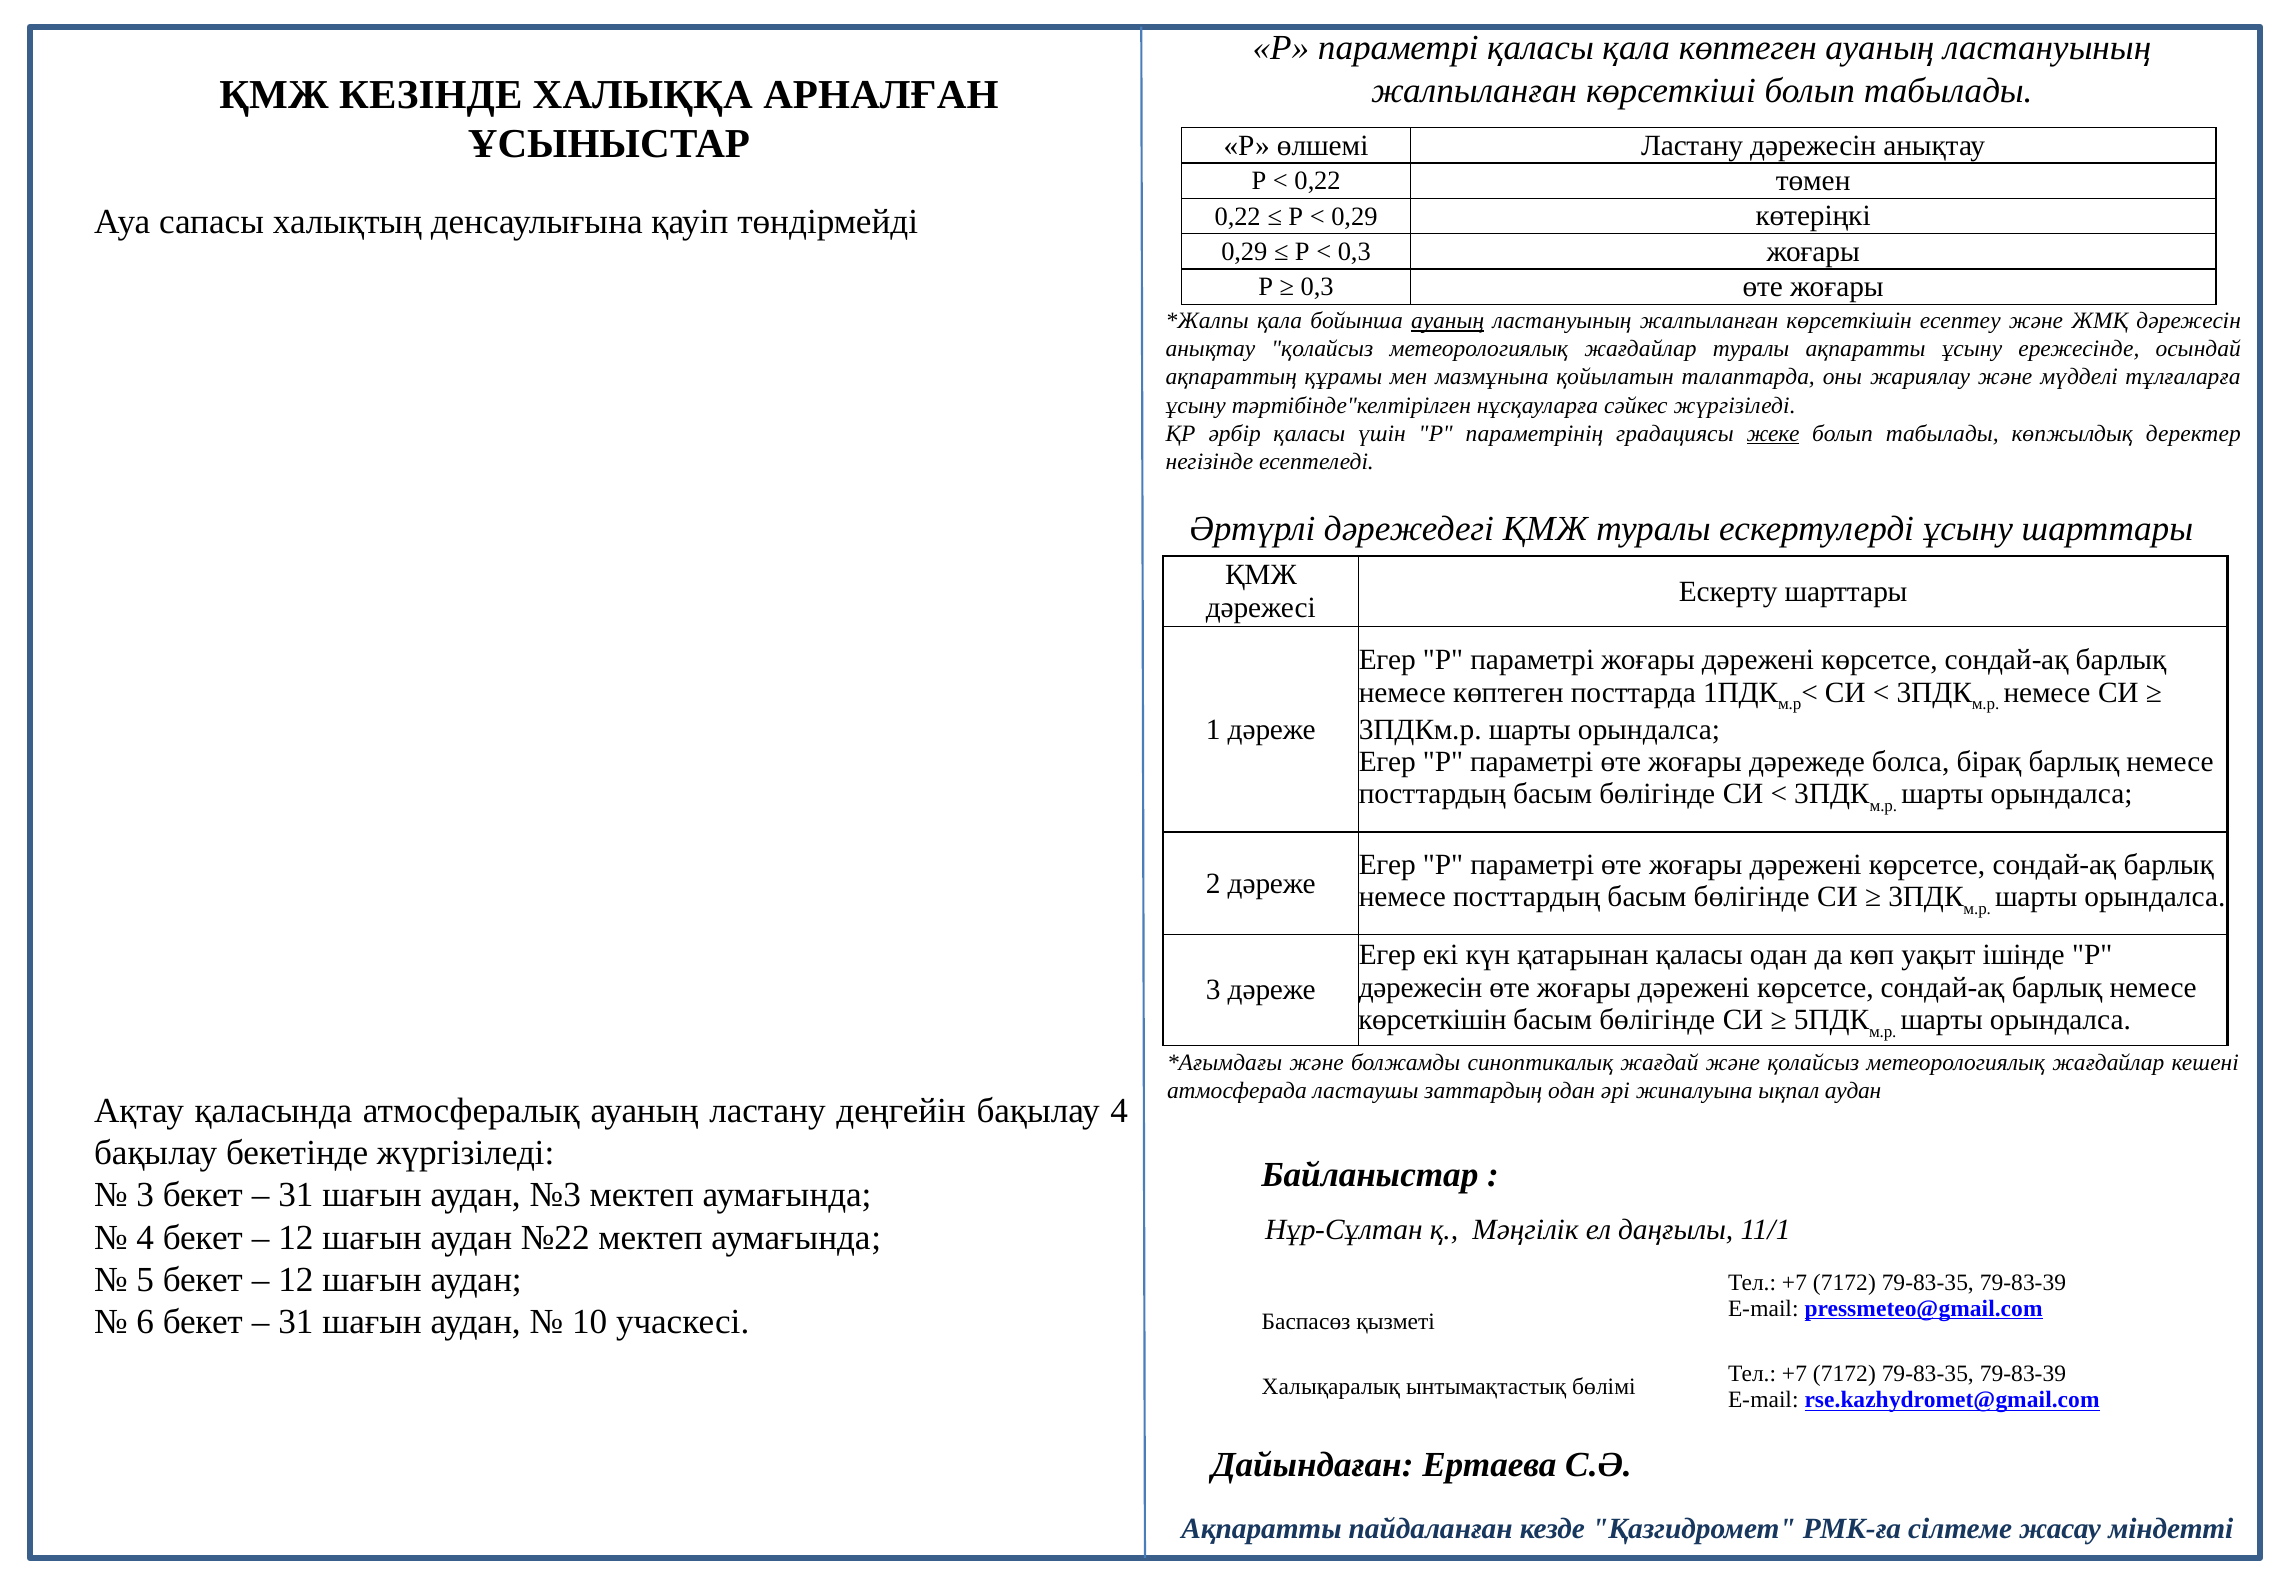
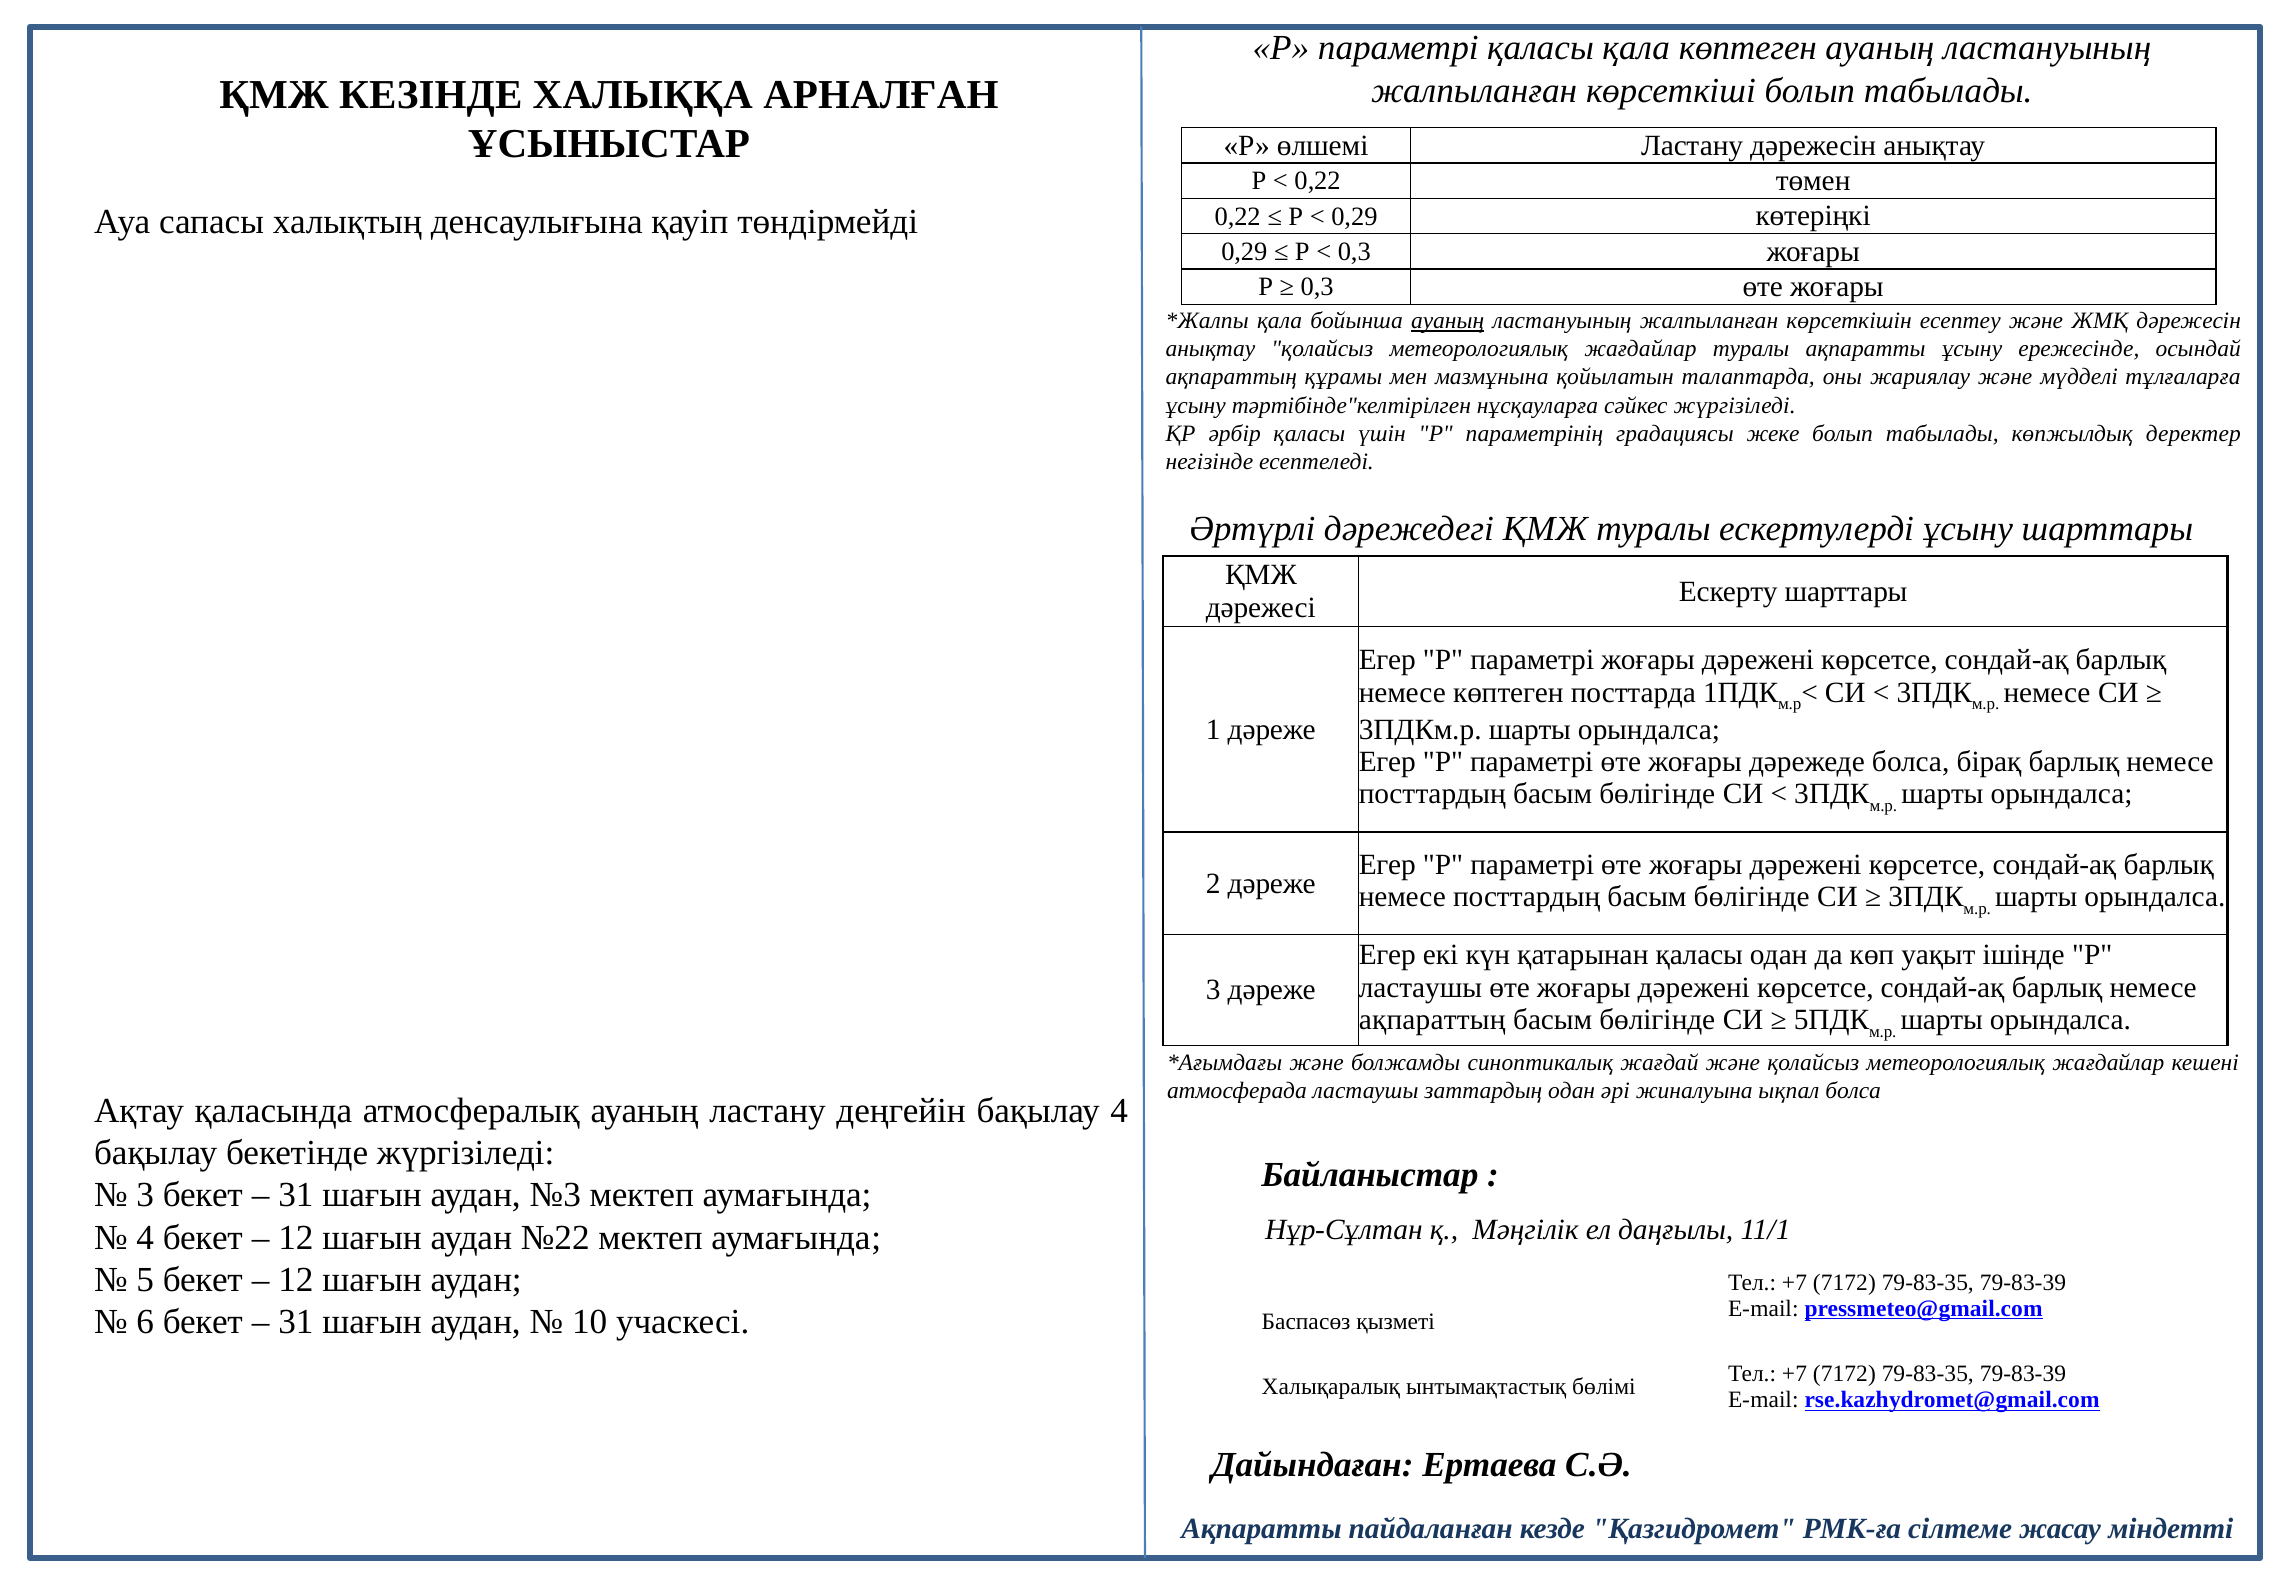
жеке underline: present -> none
дәрежесін at (1421, 988): дәрежесін -> ластаушы
көрсеткішін at (1432, 1020): көрсеткішін -> ақпараттың
ықпал аудан: аудан -> болса
